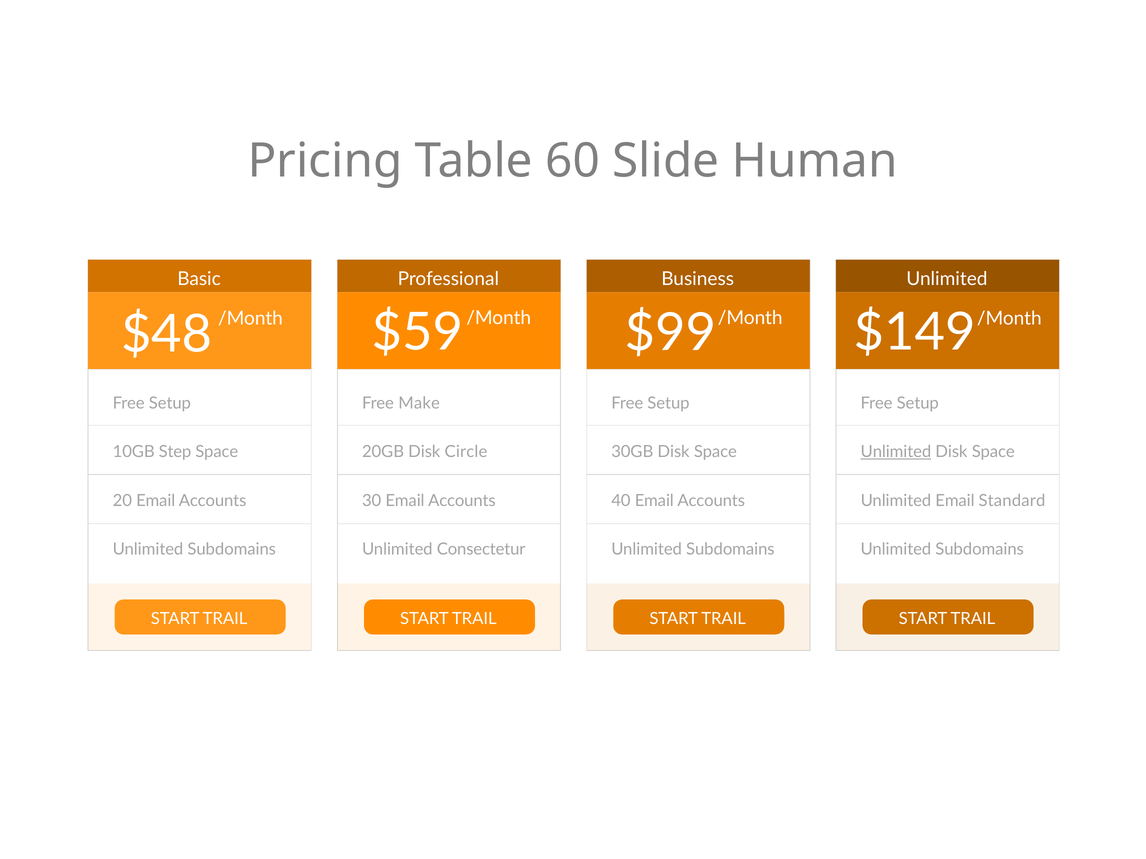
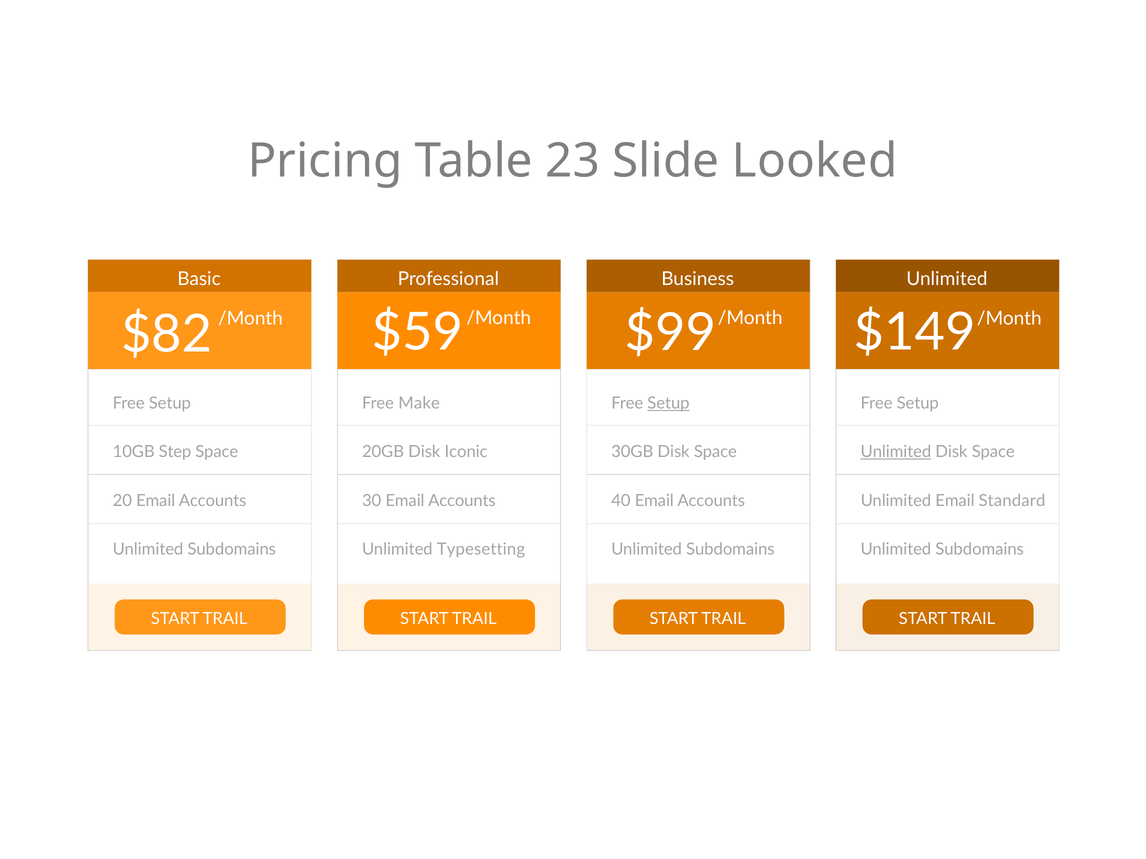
60: 60 -> 23
Human: Human -> Looked
$48: $48 -> $82
Setup at (668, 403) underline: none -> present
Circle: Circle -> Iconic
Consectetur: Consectetur -> Typesetting
